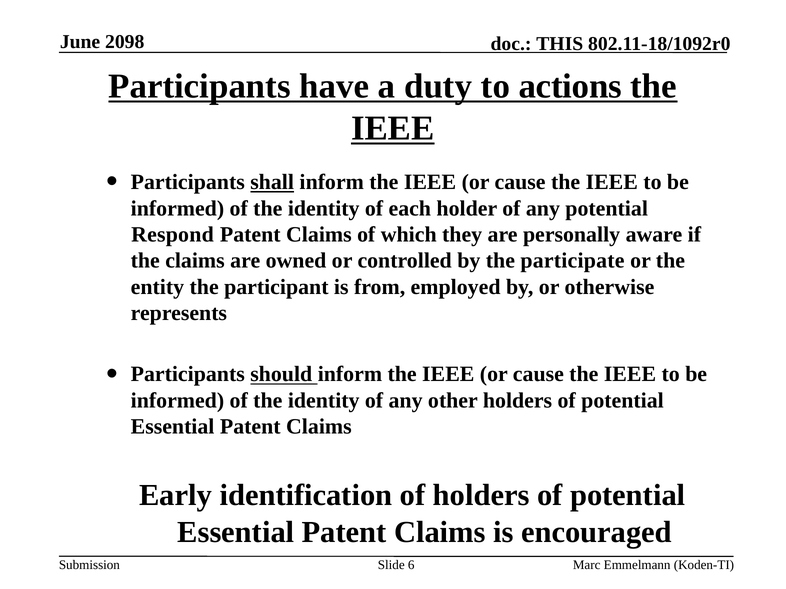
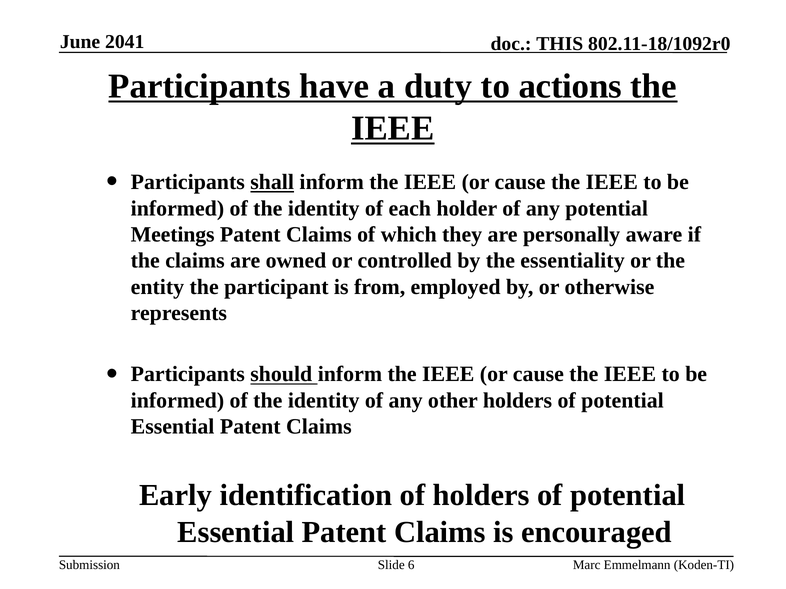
2098: 2098 -> 2041
Respond: Respond -> Meetings
participate: participate -> essentiality
